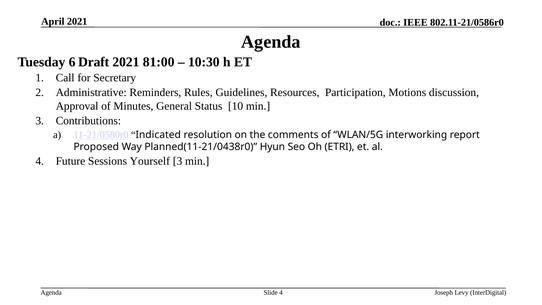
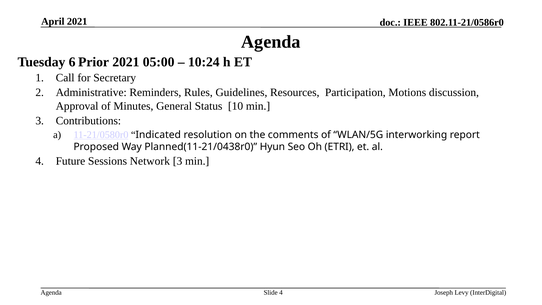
Draft: Draft -> Prior
81:00: 81:00 -> 05:00
10:30: 10:30 -> 10:24
Yourself: Yourself -> Network
